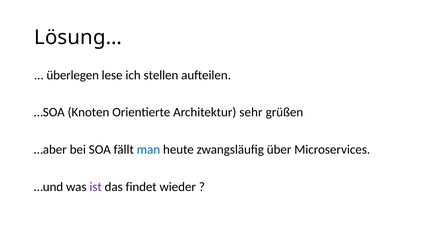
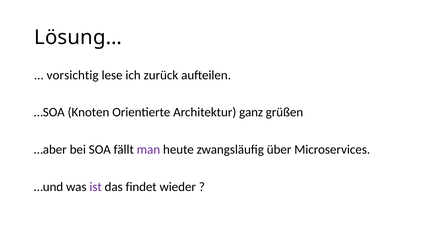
überlegen: überlegen -> vorsichtig
stellen: stellen -> zurück
sehr: sehr -> ganz
man colour: blue -> purple
